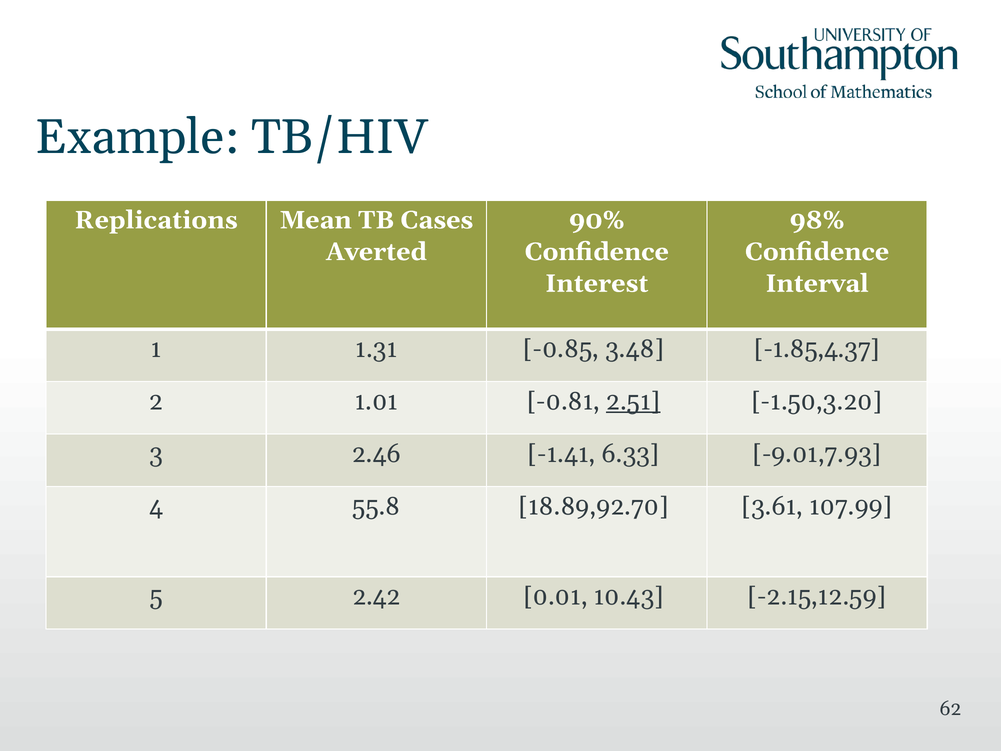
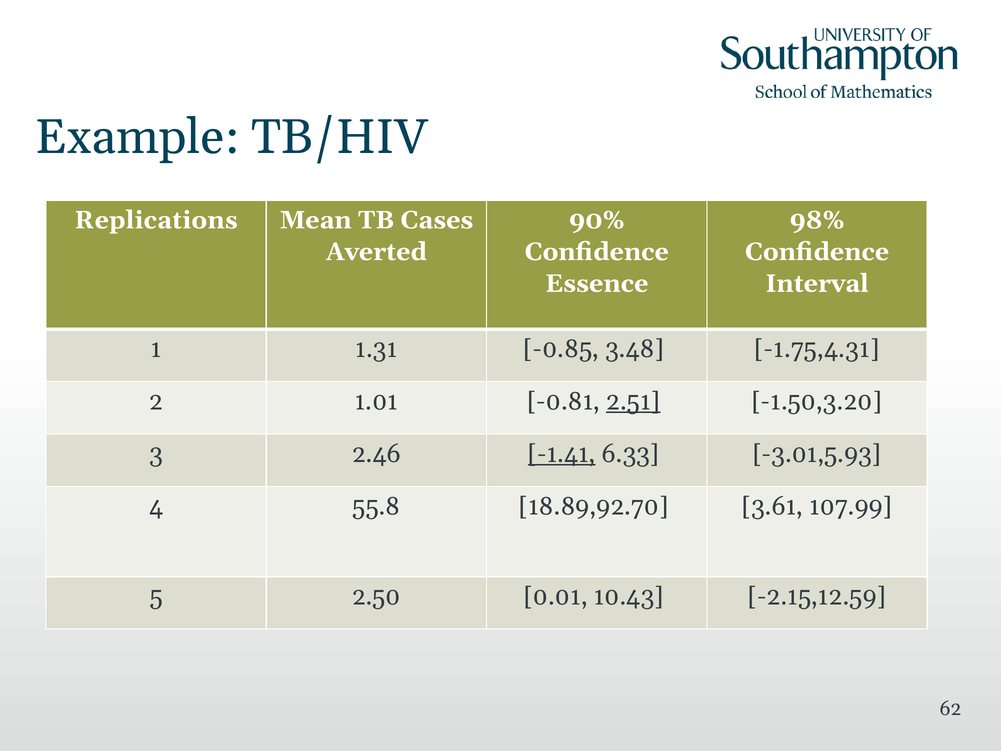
Interest: Interest -> Essence
-1.85,4.37: -1.85,4.37 -> -1.75,4.31
-1.41 underline: none -> present
-9.01,7.93: -9.01,7.93 -> -3.01,5.93
2.42: 2.42 -> 2.50
